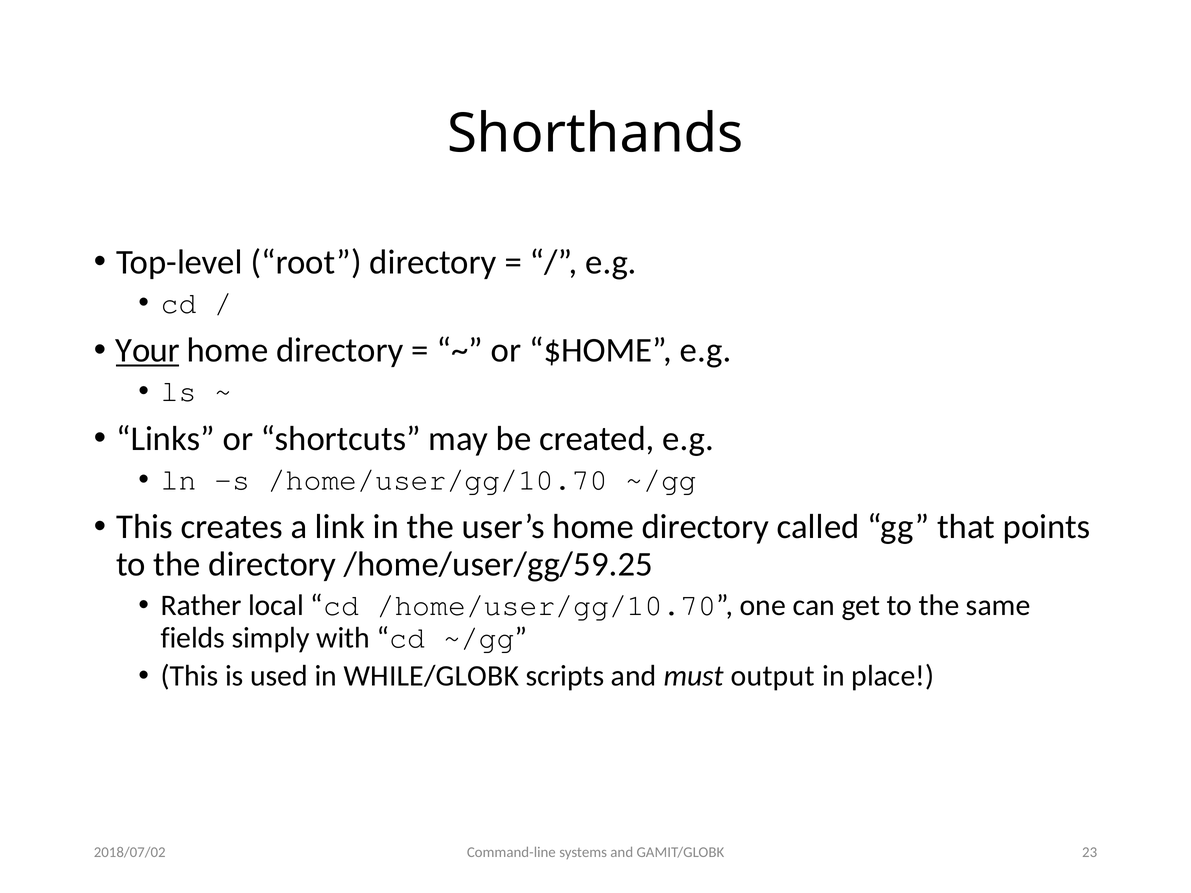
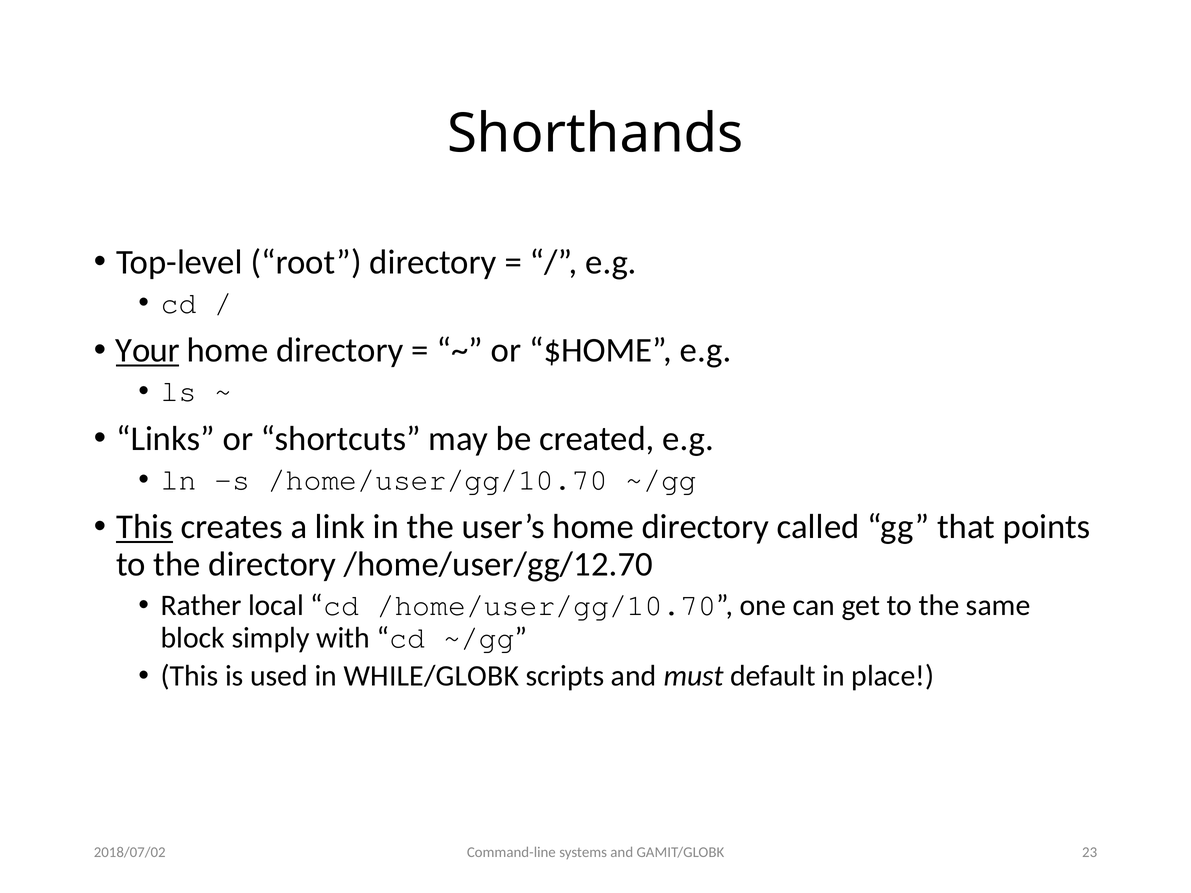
This at (144, 527) underline: none -> present
/home/user/gg/59.25: /home/user/gg/59.25 -> /home/user/gg/12.70
fields: fields -> block
output: output -> default
